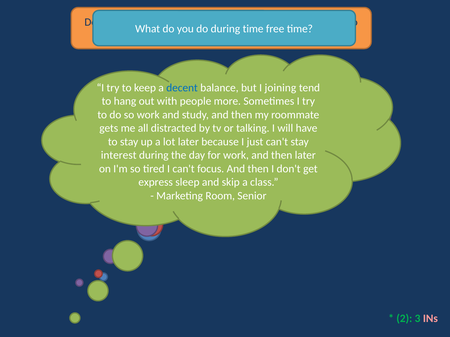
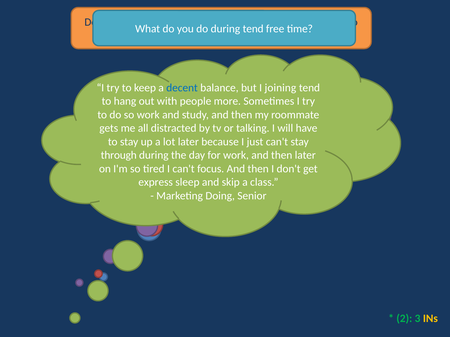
during time: time -> tend
interest: interest -> through
Marketing Room: Room -> Doing
INs colour: pink -> yellow
